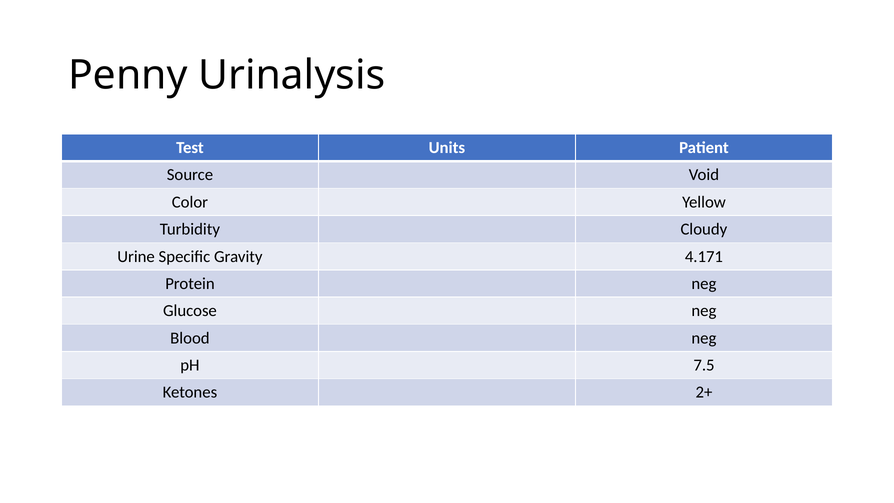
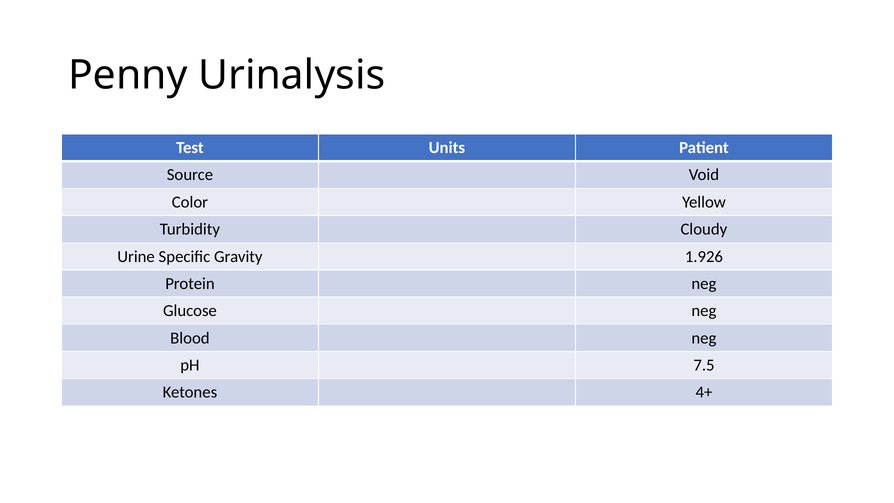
4.171: 4.171 -> 1.926
2+: 2+ -> 4+
